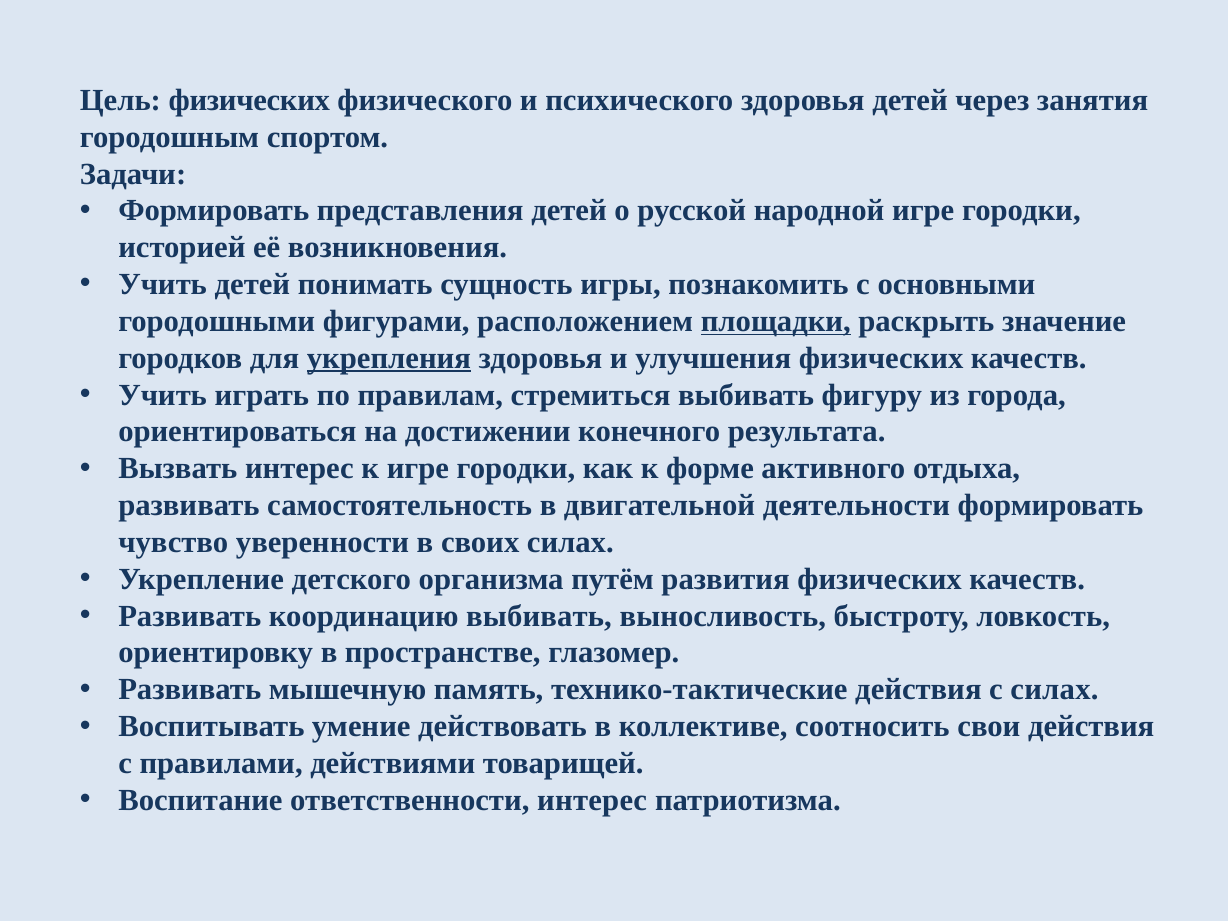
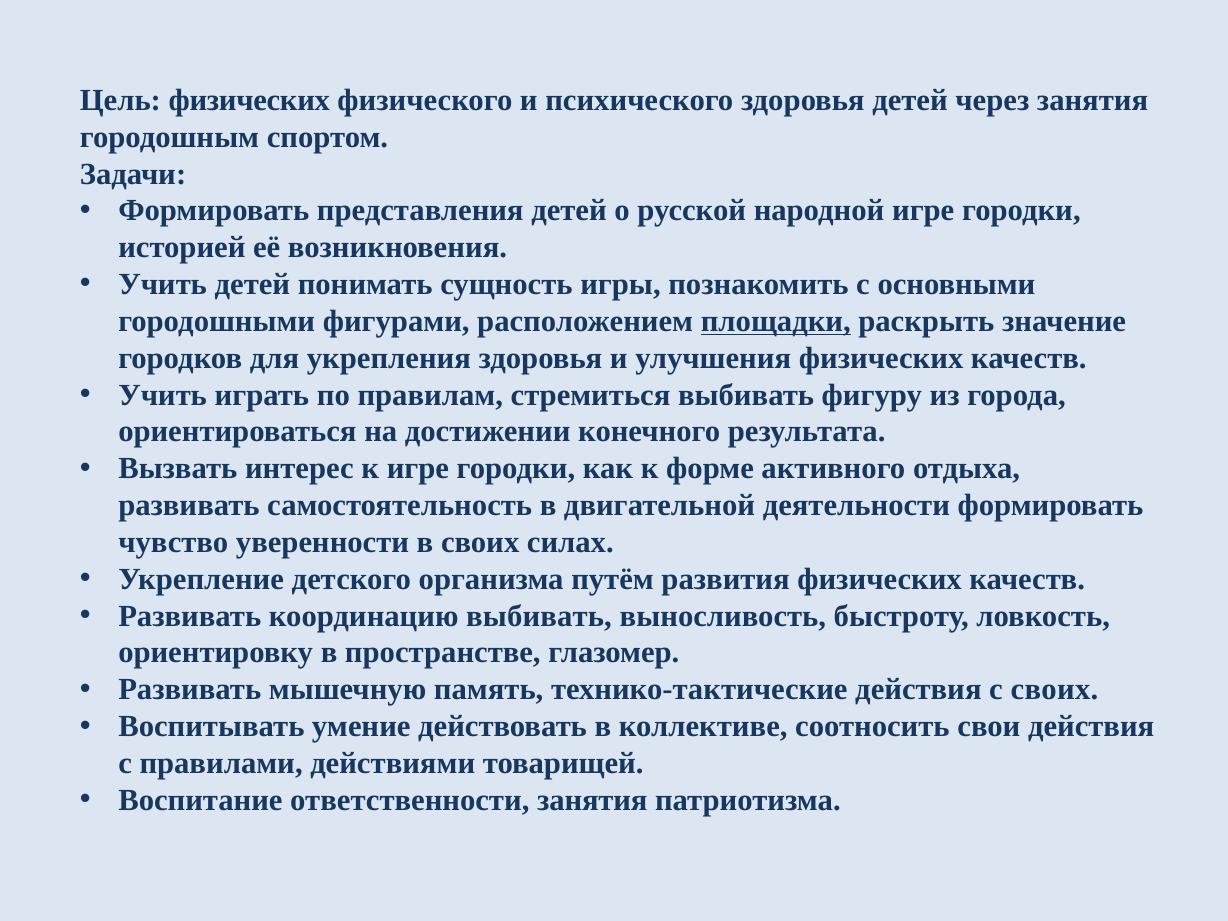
укрепления underline: present -> none
с силах: силах -> своих
ответственности интерес: интерес -> занятия
